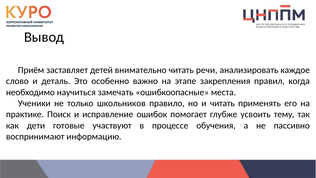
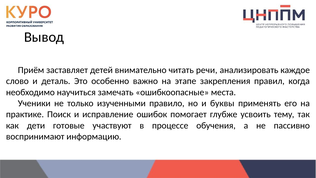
школьников: школьников -> изученными
и читать: читать -> буквы
